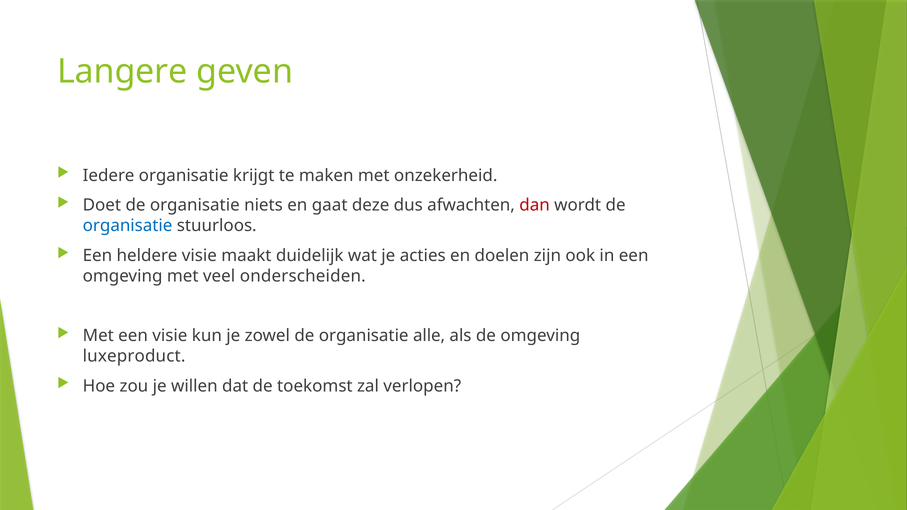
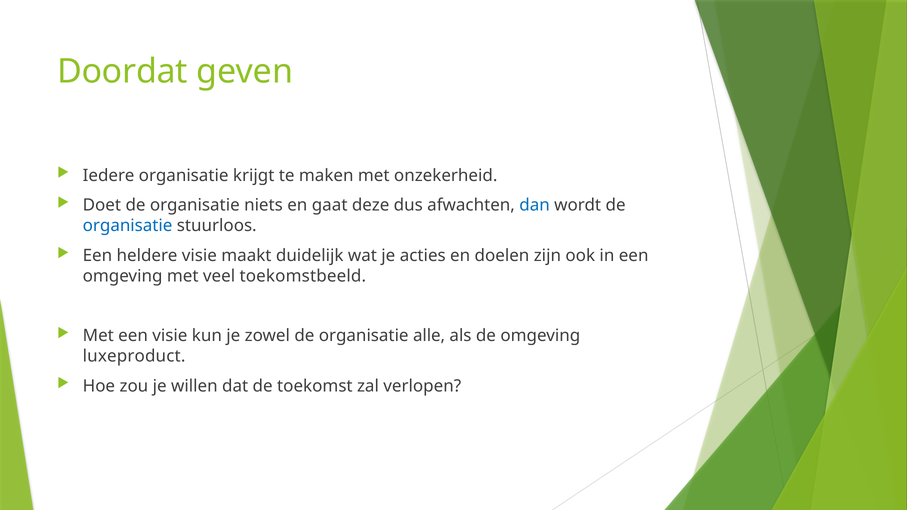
Langere: Langere -> Doordat
dan colour: red -> blue
onderscheiden: onderscheiden -> toekomstbeeld
